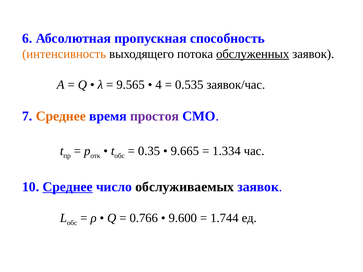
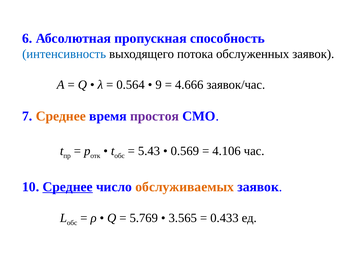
интенсивность colour: orange -> blue
обслуженных underline: present -> none
9.565: 9.565 -> 0.564
4: 4 -> 9
0.535: 0.535 -> 4.666
0.35: 0.35 -> 5.43
9.665: 9.665 -> 0.569
1.334: 1.334 -> 4.106
обслуживаемых colour: black -> orange
0.766: 0.766 -> 5.769
9.600: 9.600 -> 3.565
1.744: 1.744 -> 0.433
